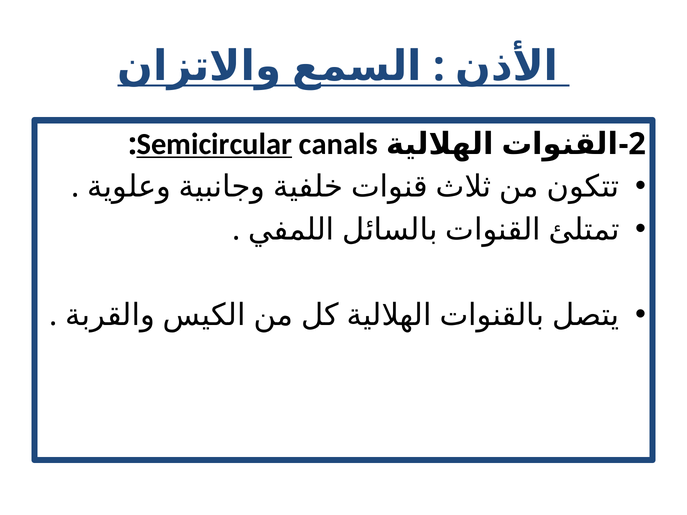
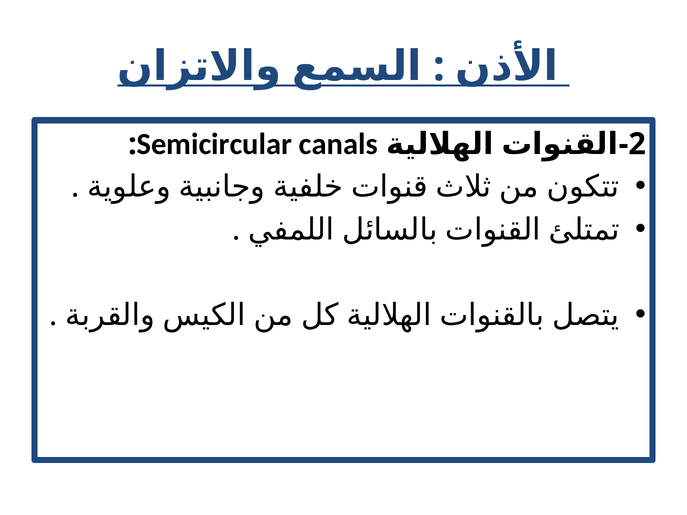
Semicircular underline: present -> none
